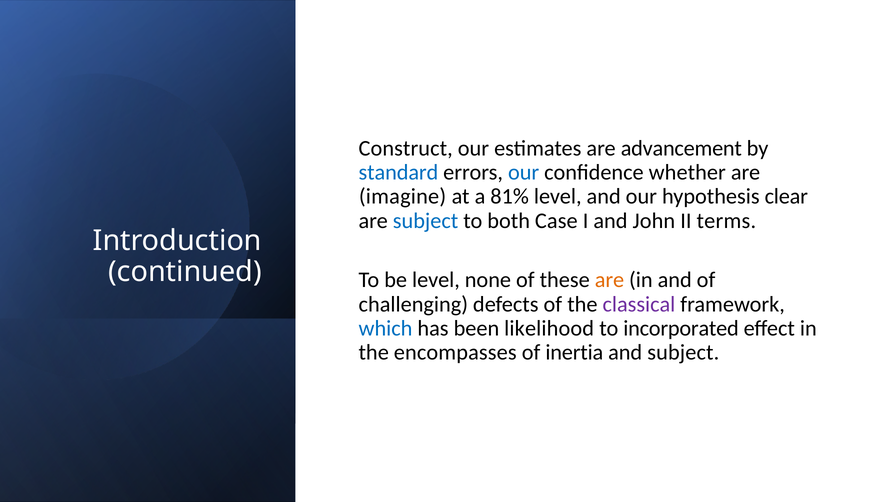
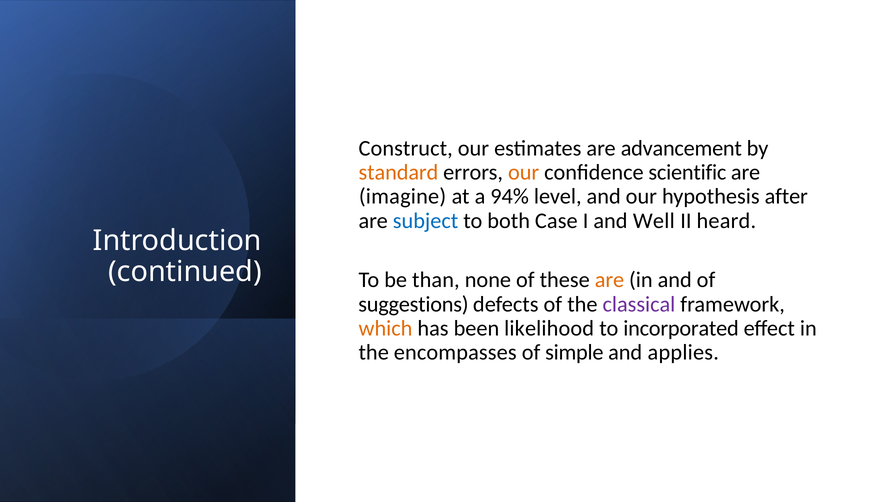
standard colour: blue -> orange
our at (524, 172) colour: blue -> orange
whether: whether -> scientific
81%: 81% -> 94%
clear: clear -> after
John: John -> Well
terms: terms -> heard
be level: level -> than
challenging: challenging -> suggestions
which colour: blue -> orange
inertia: inertia -> simple
and subject: subject -> applies
